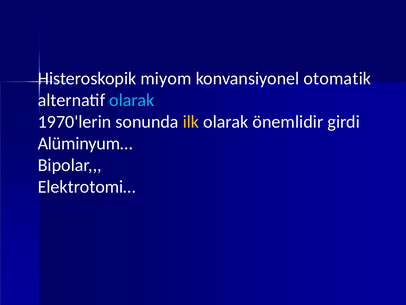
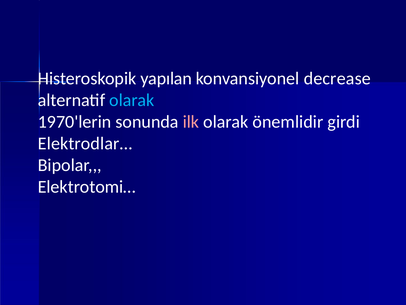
miyom: miyom -> yapılan
otomatik: otomatik -> decrease
ilk colour: yellow -> pink
Alüminyum…: Alüminyum… -> Elektrodlar…
